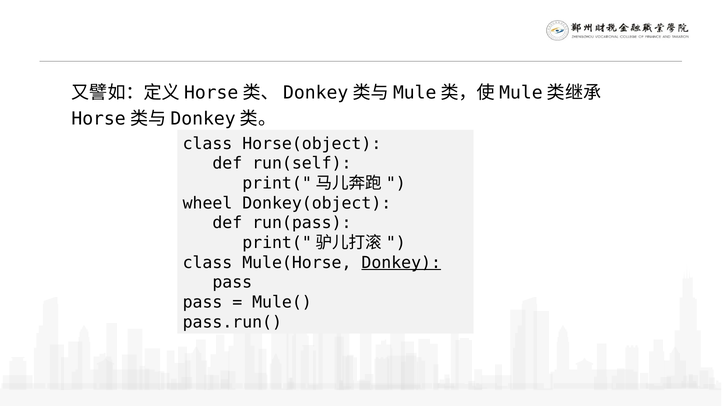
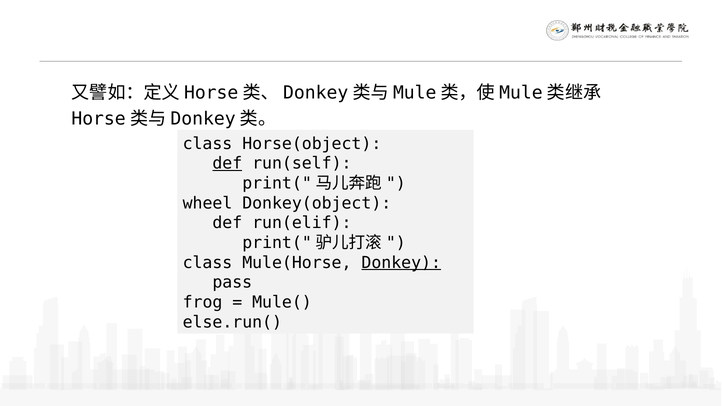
def at (227, 163) underline: none -> present
run(pass: run(pass -> run(elif
pass at (203, 302): pass -> frog
pass.run(: pass.run( -> else.run(
